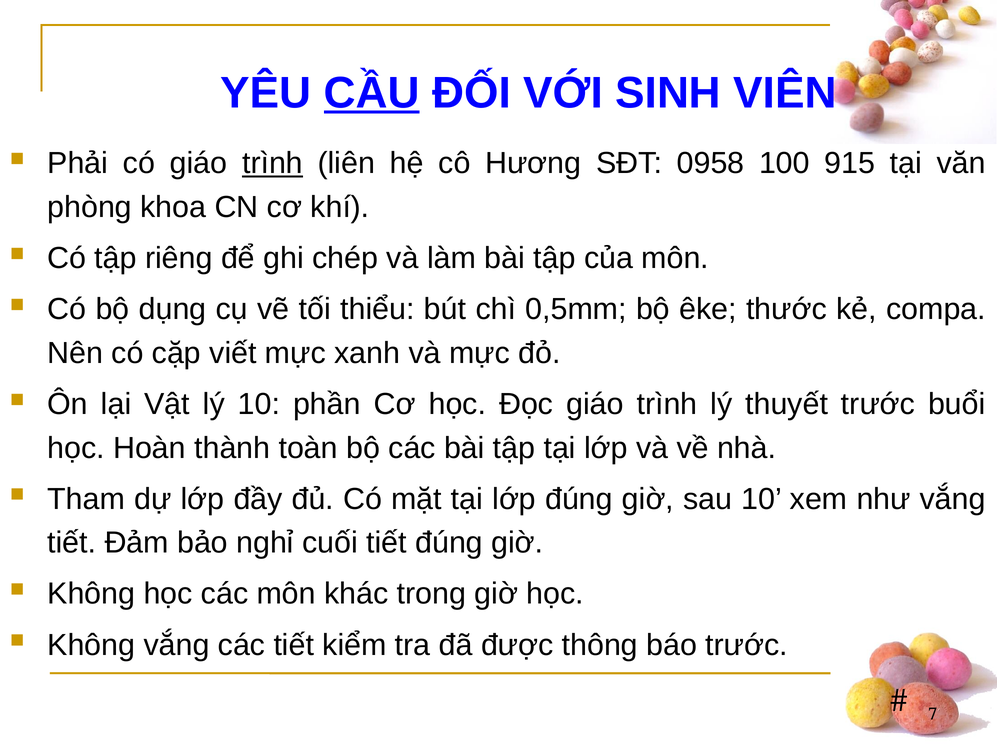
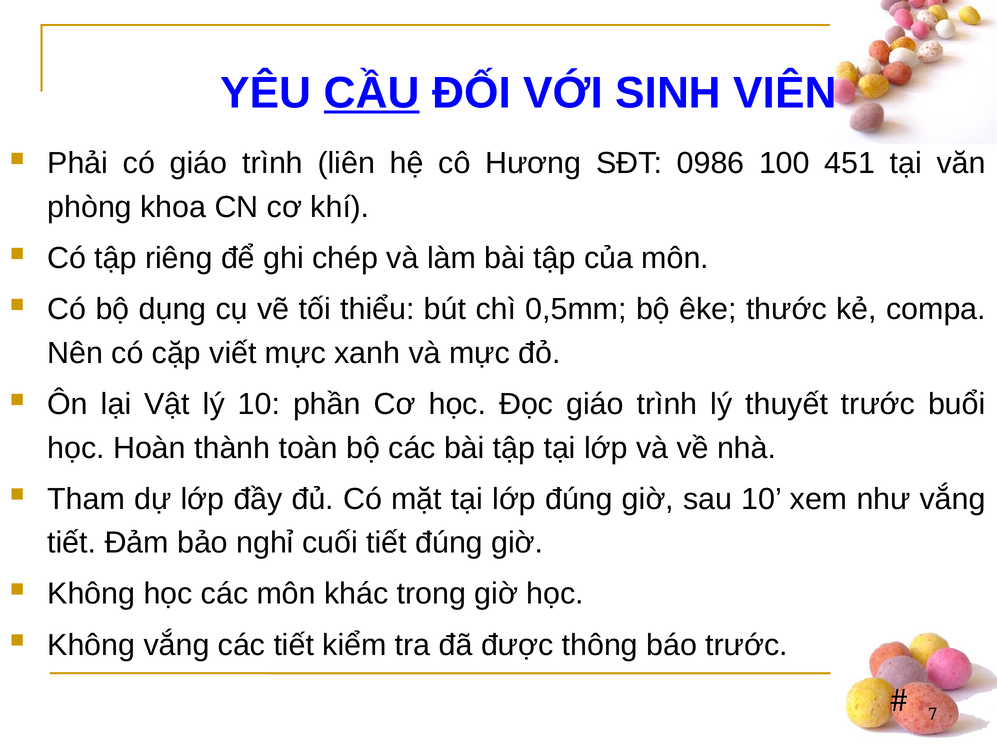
trình at (272, 163) underline: present -> none
0958: 0958 -> 0986
915: 915 -> 451
